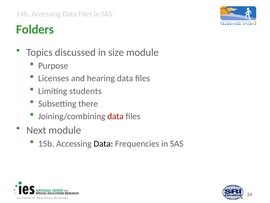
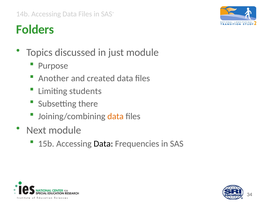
size: size -> just
Licenses: Licenses -> Another
hearing: hearing -> created
data at (116, 116) colour: red -> orange
